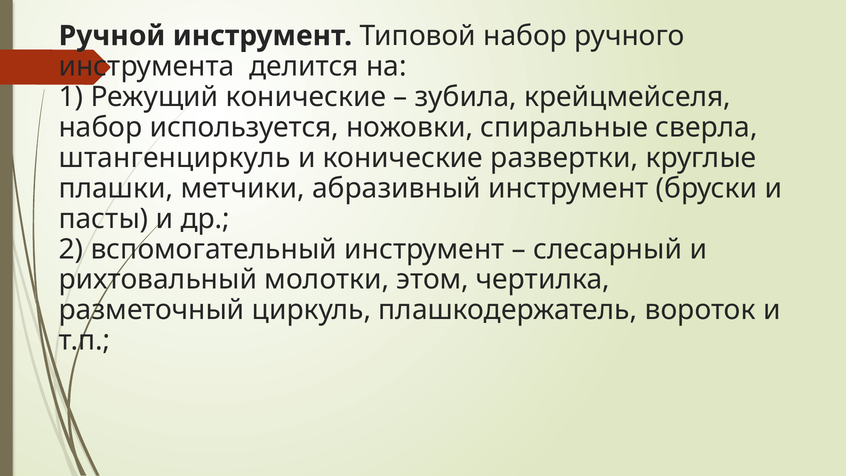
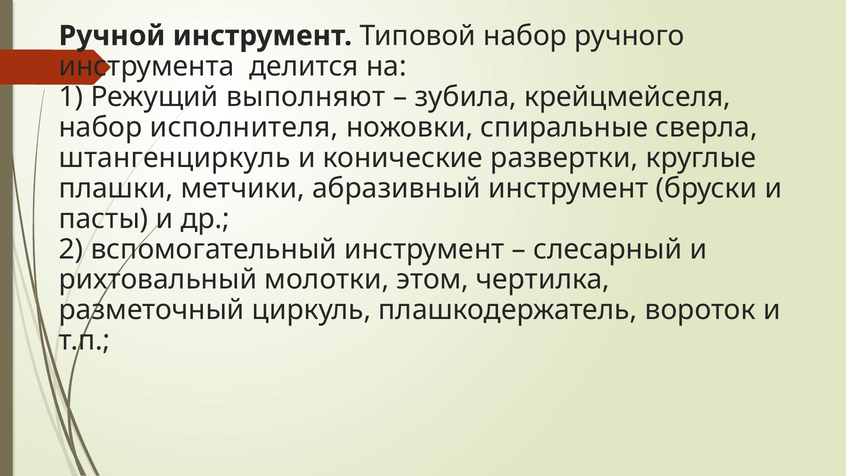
Режущий конические: конические -> выполняют
используется: используется -> исполнителя
